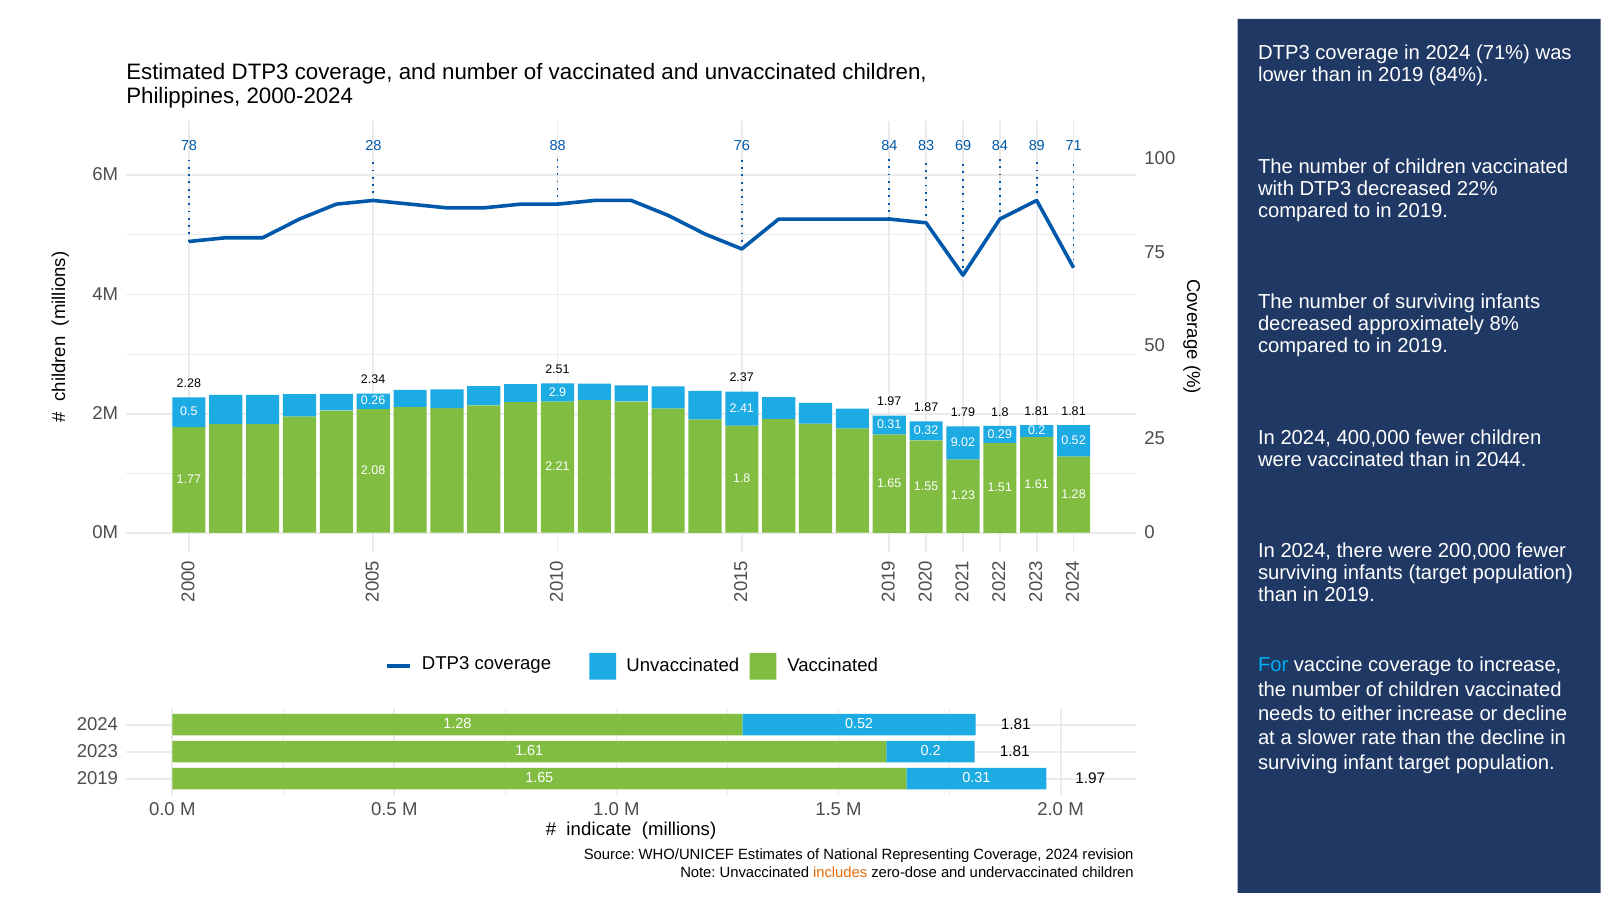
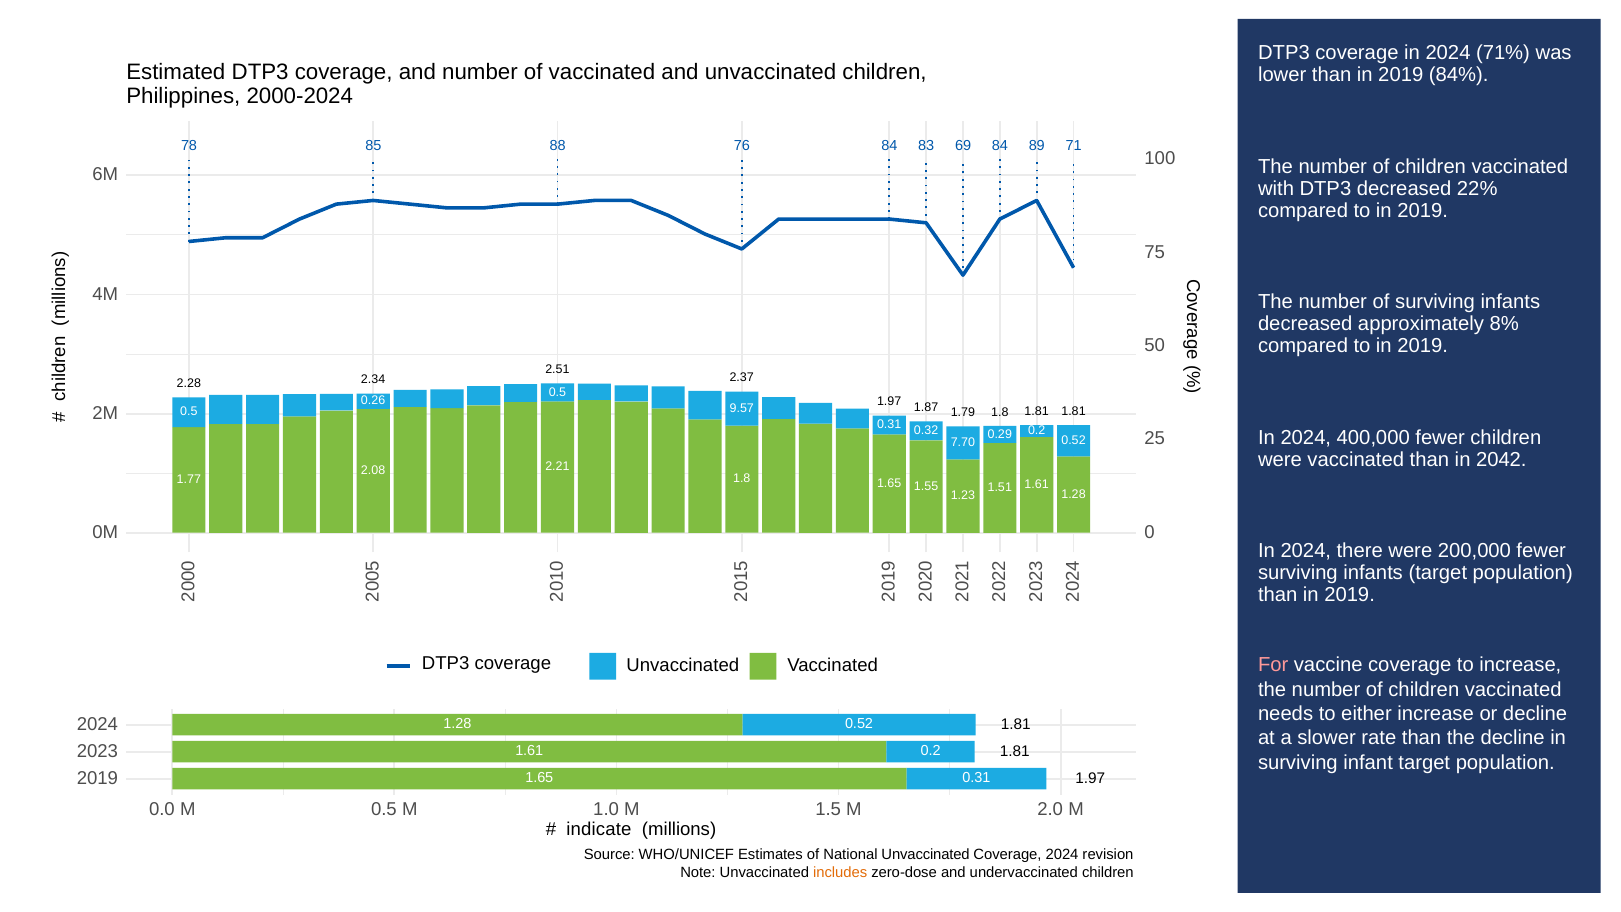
28: 28 -> 85
2.9 at (557, 392): 2.9 -> 0.5
2.41: 2.41 -> 9.57
9.02: 9.02 -> 7.70
2044: 2044 -> 2042
For colour: light blue -> pink
National Representing: Representing -> Unvaccinated
